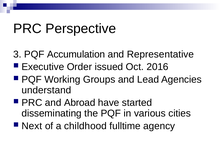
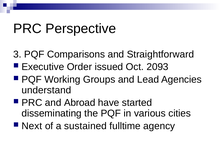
Accumulation: Accumulation -> Comparisons
Representative: Representative -> Straightforward
2016: 2016 -> 2093
childhood: childhood -> sustained
